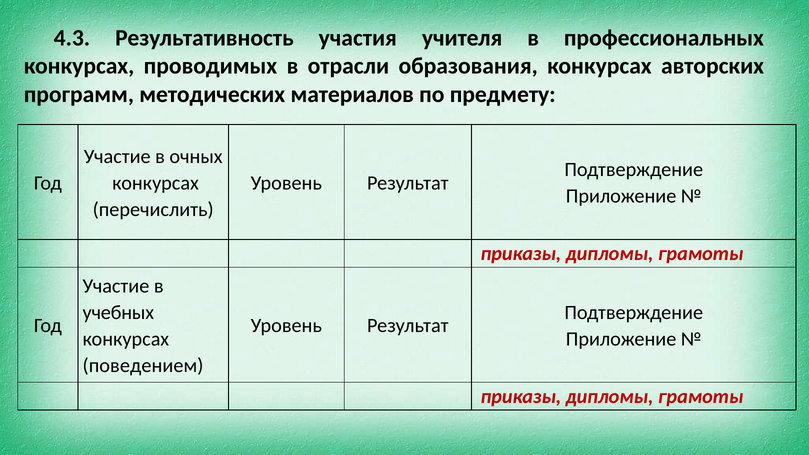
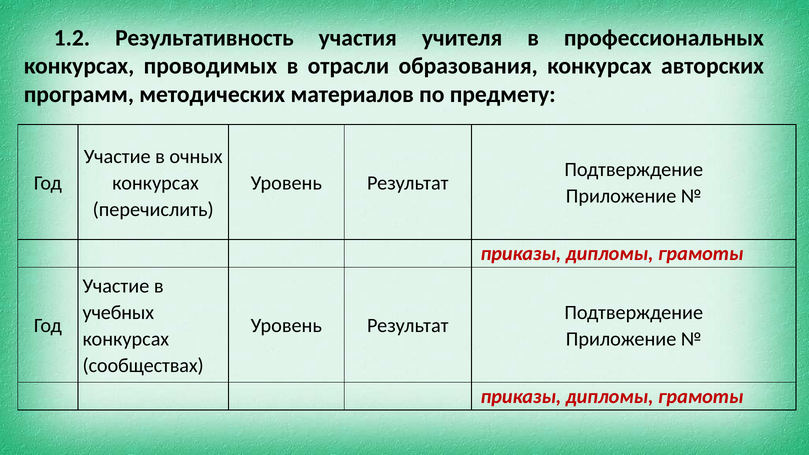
4.3: 4.3 -> 1.2
поведением: поведением -> сообществах
